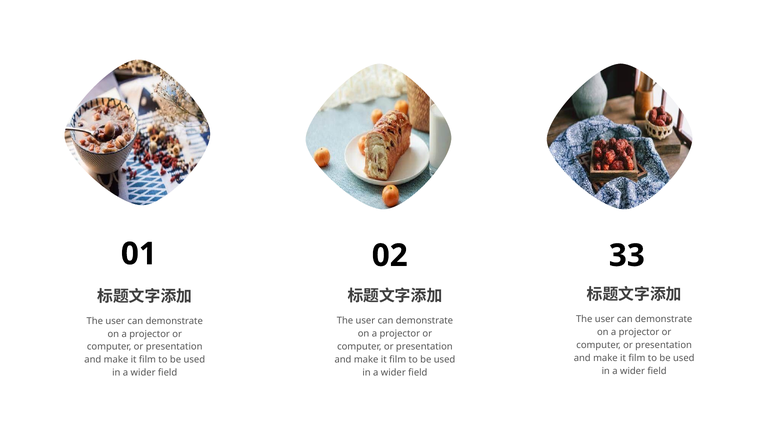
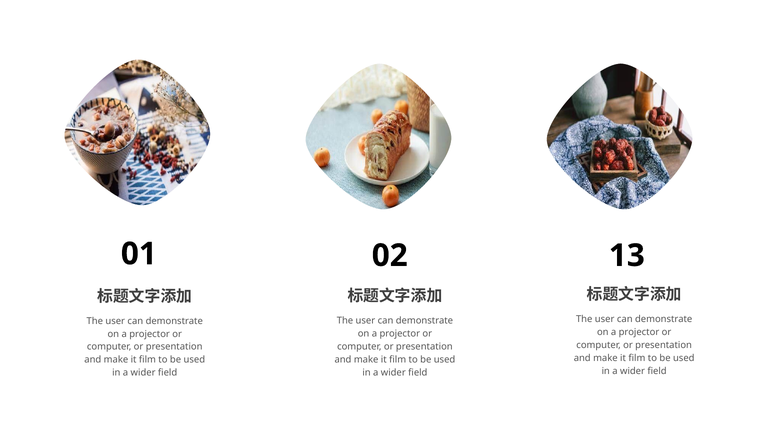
33: 33 -> 13
